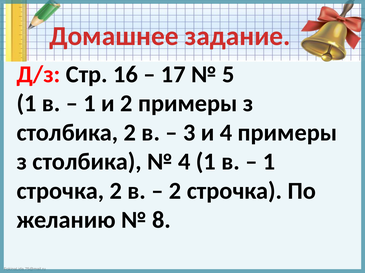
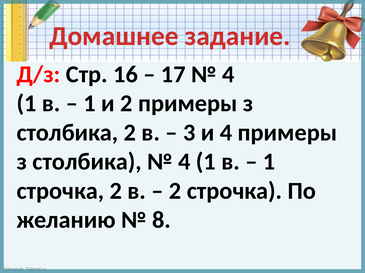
5 at (228, 74): 5 -> 4
